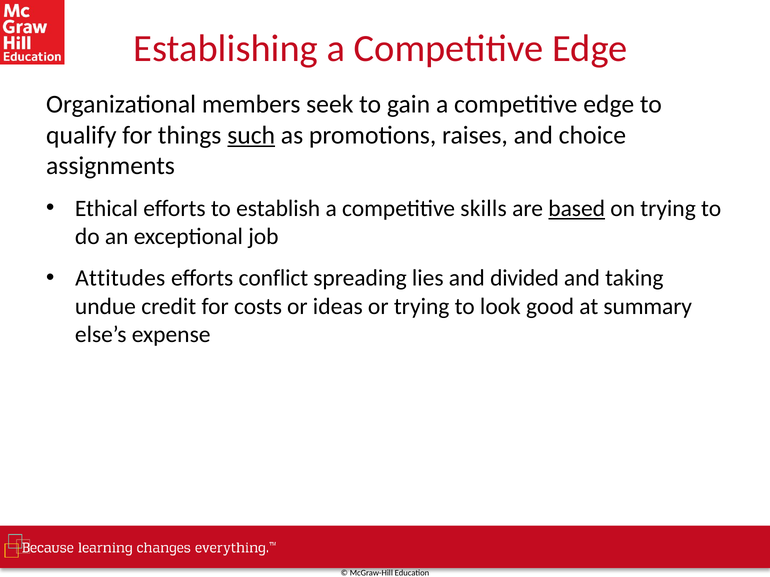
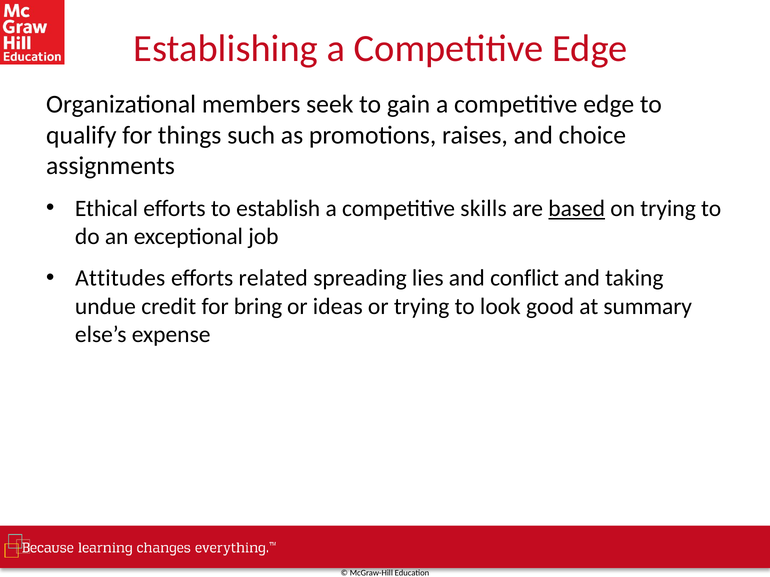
such underline: present -> none
conflict: conflict -> related
divided: divided -> conflict
costs: costs -> bring
